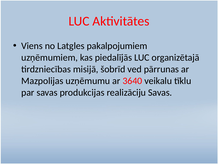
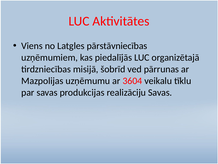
pakalpojumiem: pakalpojumiem -> pārstāvniecības
3640: 3640 -> 3604
